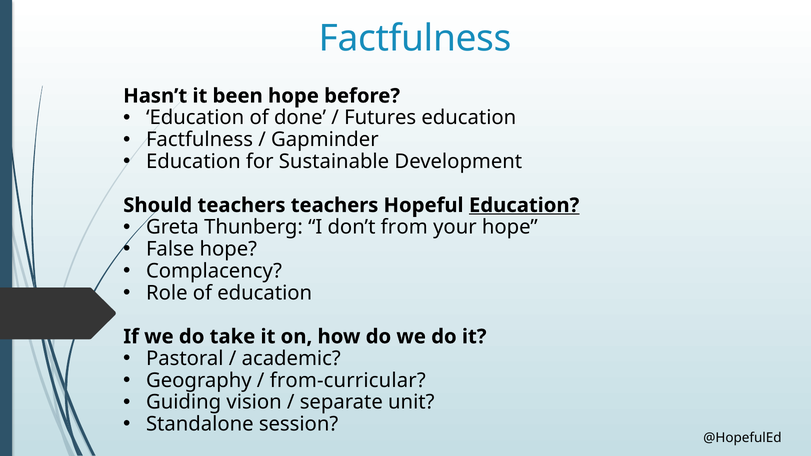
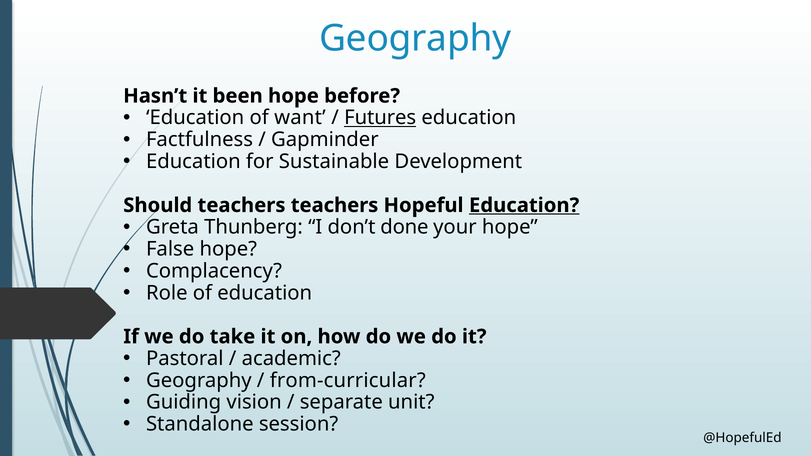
Factfulness at (415, 39): Factfulness -> Geography
done: done -> want
Futures underline: none -> present
from: from -> done
